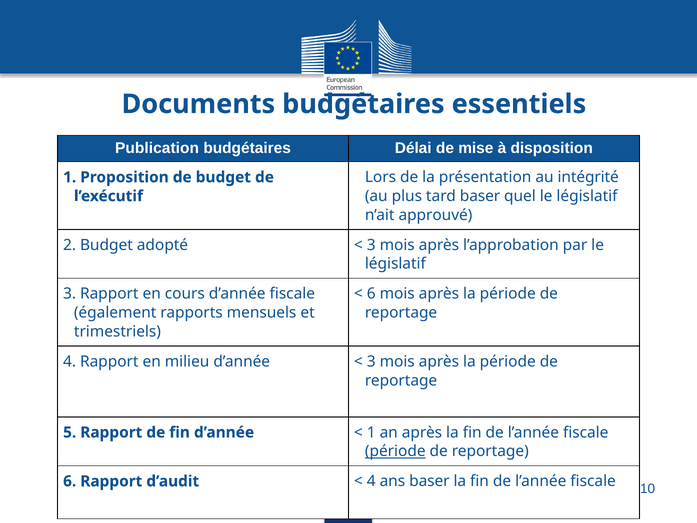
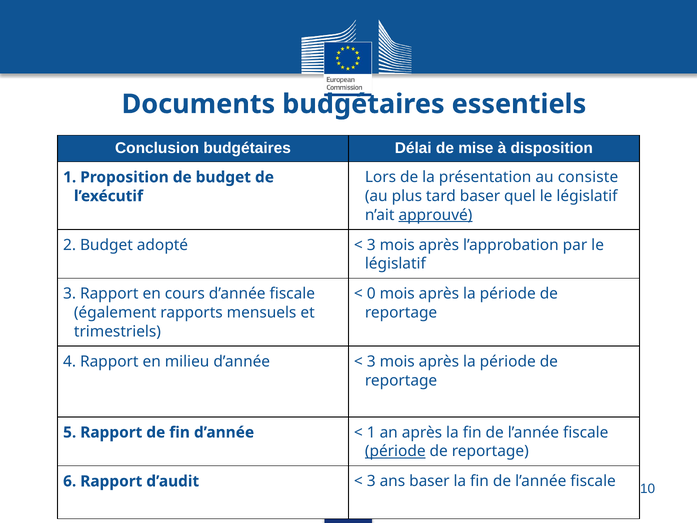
Publication: Publication -> Conclusion
intégrité: intégrité -> consiste
approuvé underline: none -> present
6 at (371, 294): 6 -> 0
4 at (371, 481): 4 -> 3
